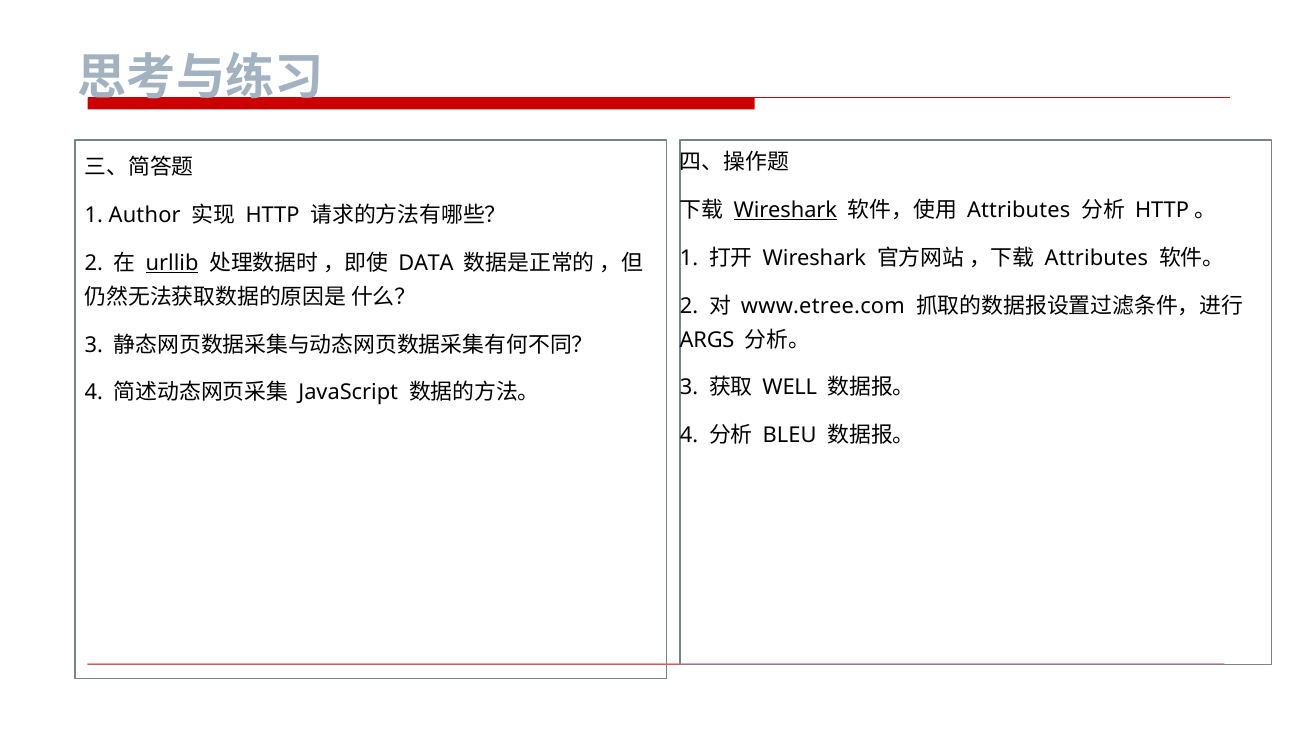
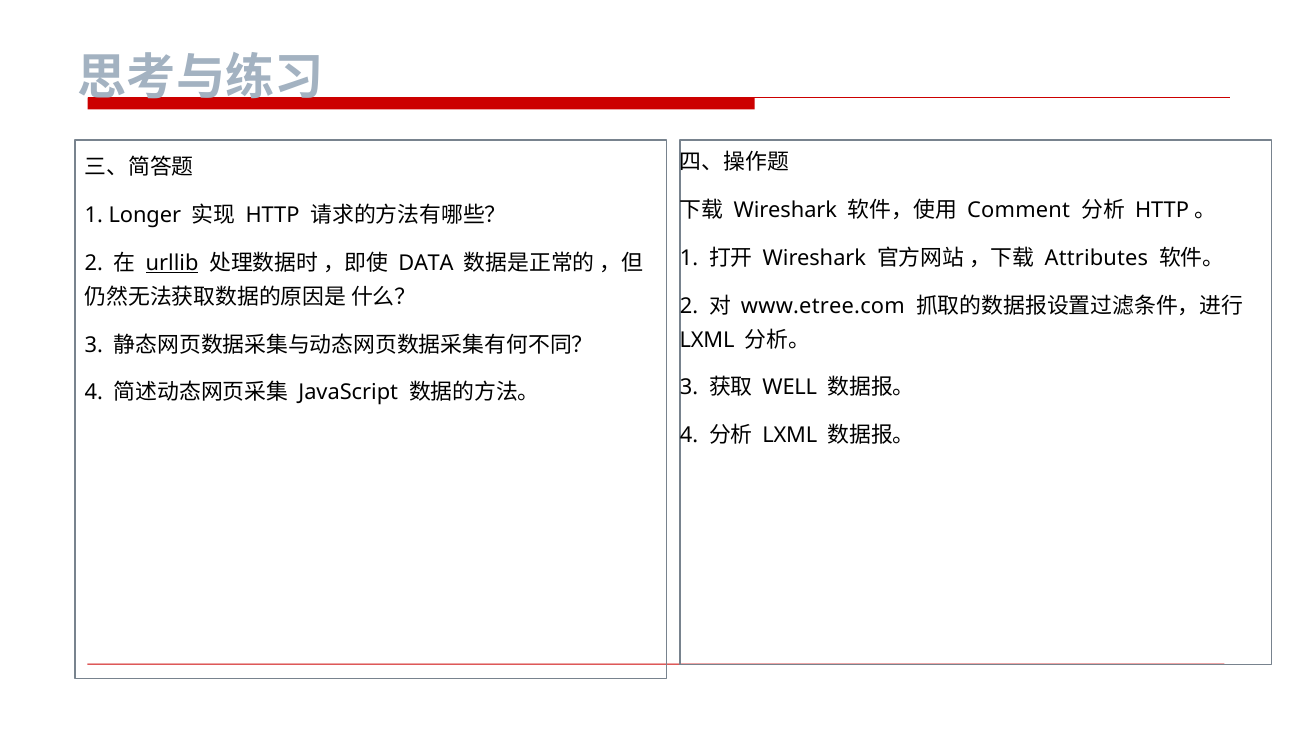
Wireshark at (785, 210) underline: present -> none
Attributes at (1019, 210): Attributes -> Comment
Author: Author -> Longer
ARGS at (707, 340): ARGS -> LXML
BLEU at (790, 435): BLEU -> LXML
